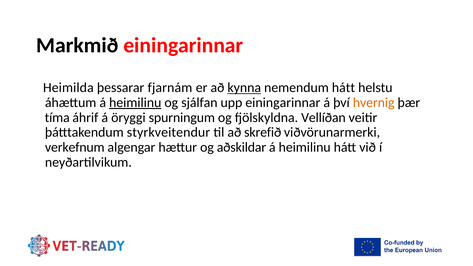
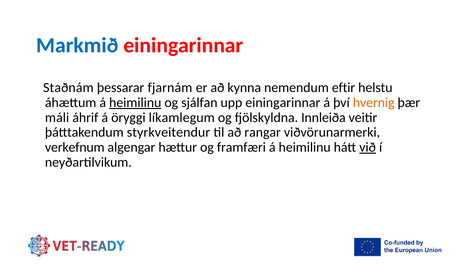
Markmið colour: black -> blue
Heimilda: Heimilda -> Staðnám
kynna underline: present -> none
nemendum hátt: hátt -> eftir
tíma: tíma -> máli
spurningum: spurningum -> líkamlegum
Vellíðan: Vellíðan -> Innleiða
skrefið: skrefið -> rangar
aðskildar: aðskildar -> framfæri
við underline: none -> present
